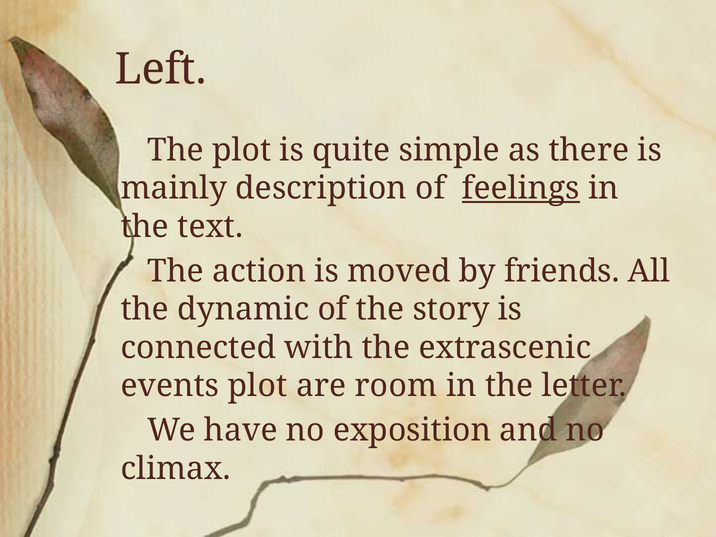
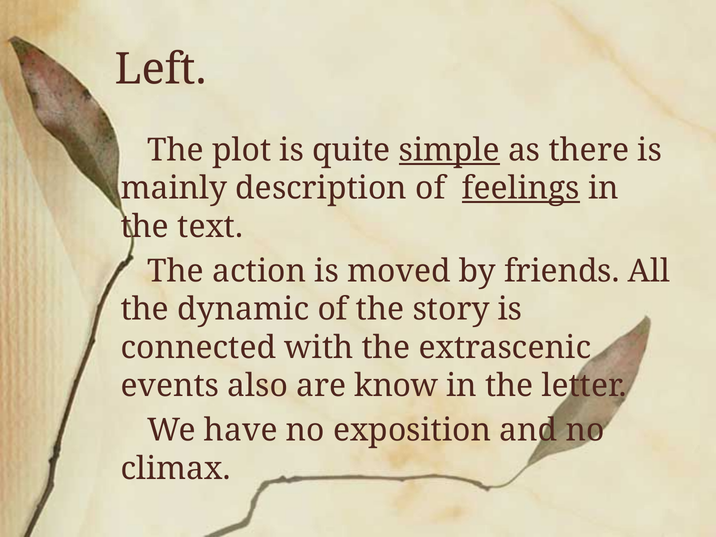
simple underline: none -> present
events plot: plot -> also
room: room -> know
